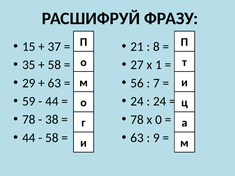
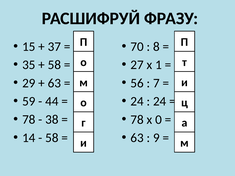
21: 21 -> 70
44 at (29, 138): 44 -> 14
